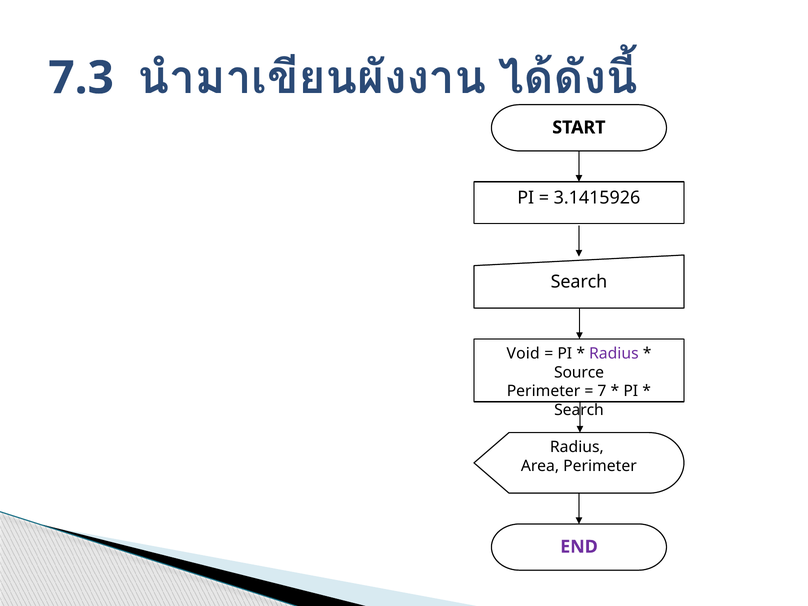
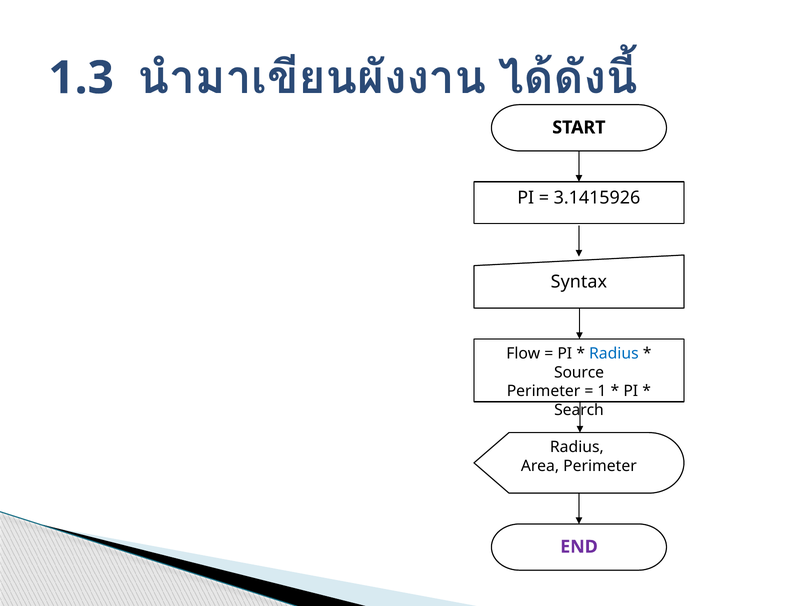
7.3: 7.3 -> 1.3
Search at (579, 282): Search -> Syntax
Void: Void -> Flow
Radius at (614, 354) colour: purple -> blue
7: 7 -> 1
